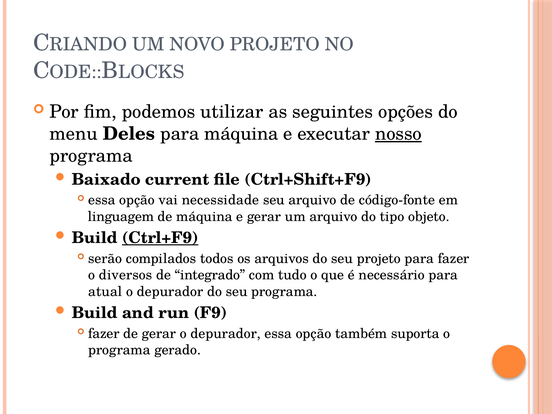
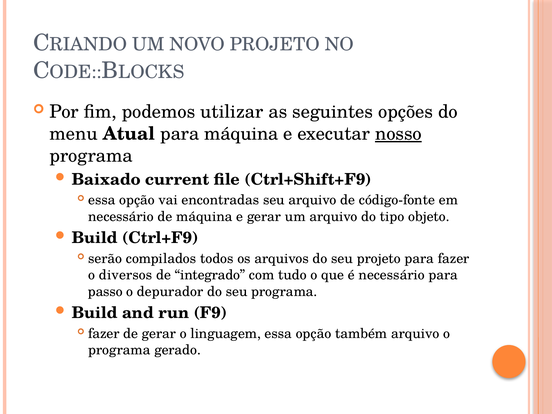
Deles: Deles -> Atual
necessidade: necessidade -> encontradas
linguagem at (121, 217): linguagem -> necessário
Ctrl+F9 underline: present -> none
atual: atual -> passo
gerar o depurador: depurador -> linguagem
também suporta: suporta -> arquivo
